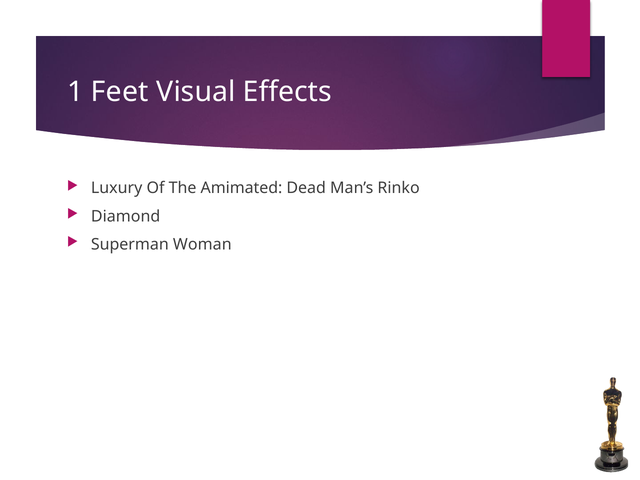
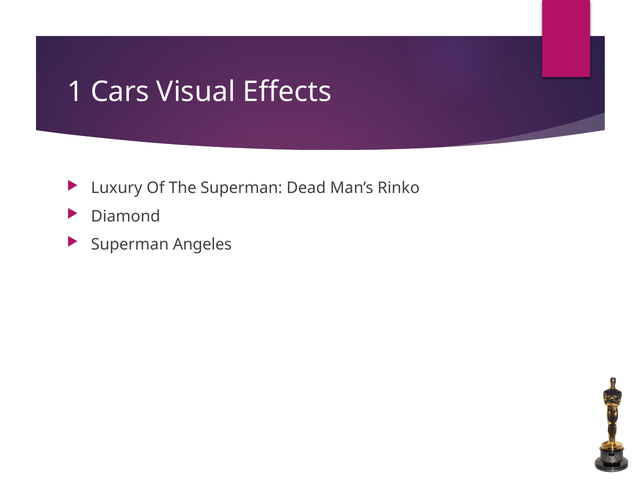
Feet: Feet -> Cars
The Amimated: Amimated -> Superman
Woman: Woman -> Angeles
